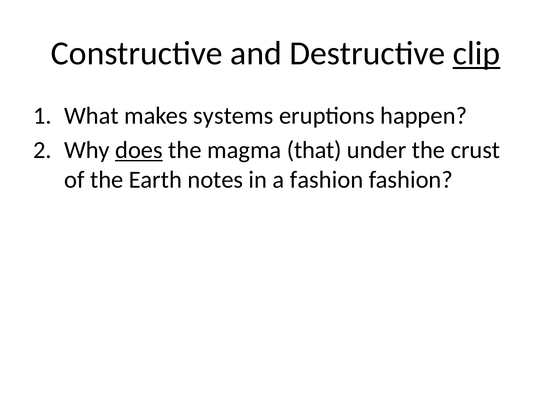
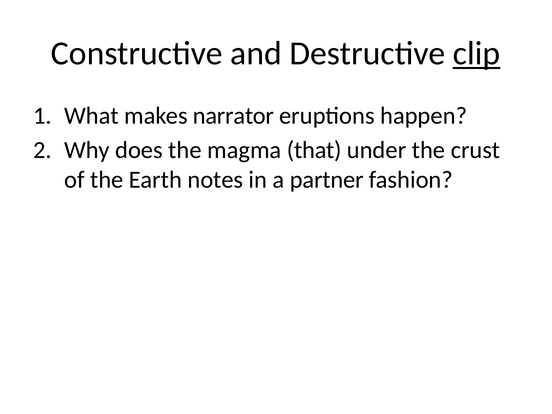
systems: systems -> narrator
does underline: present -> none
a fashion: fashion -> partner
